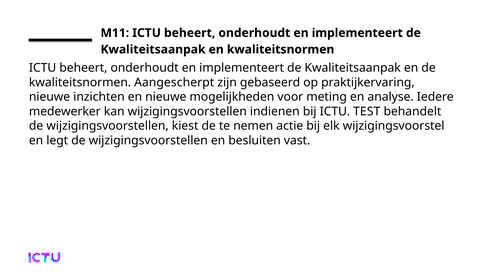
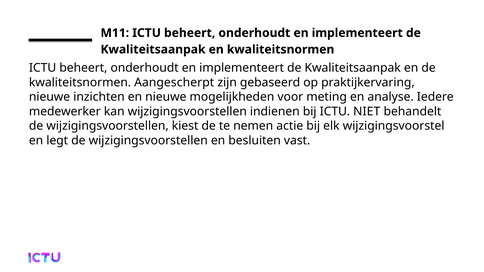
TEST: TEST -> NIET
